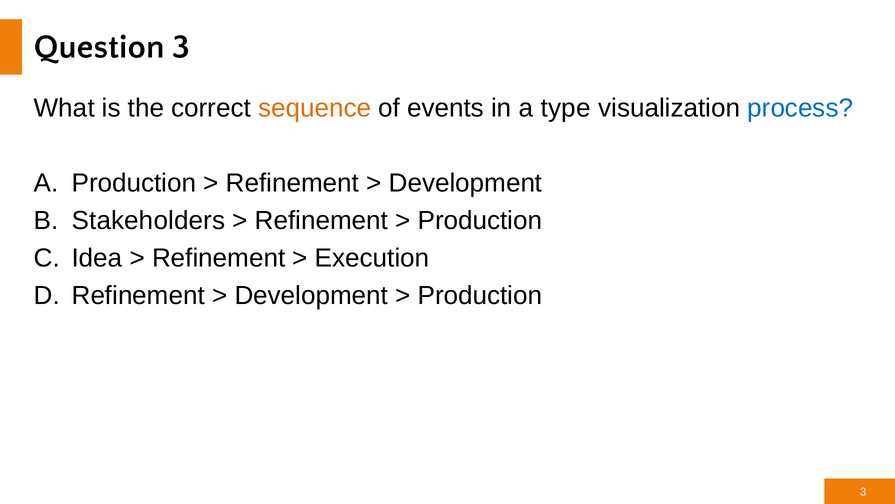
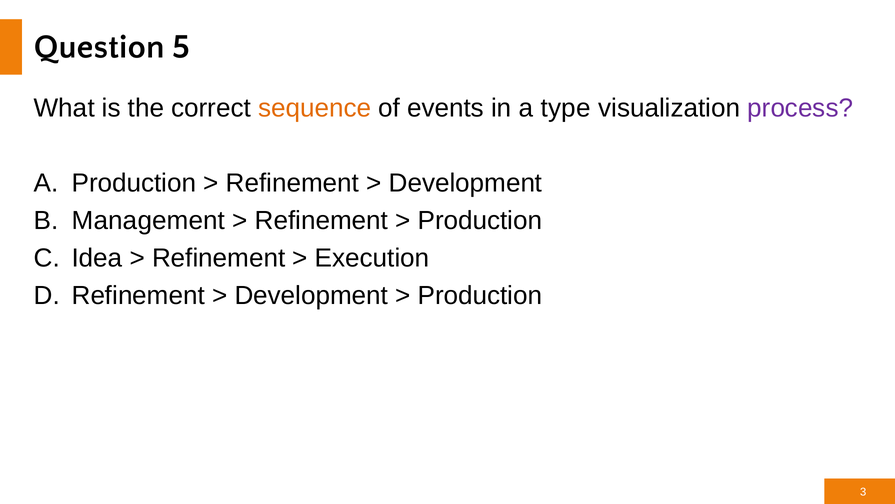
Question 3: 3 -> 5
process colour: blue -> purple
Stakeholders: Stakeholders -> Management
